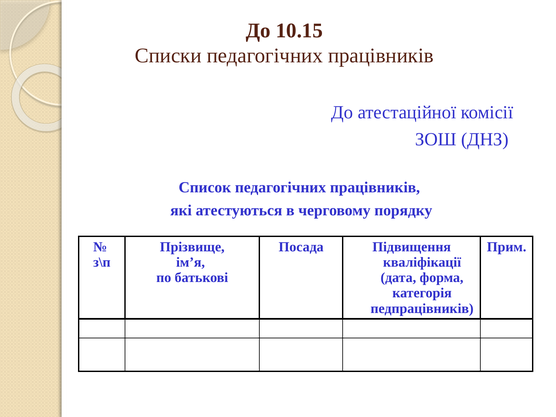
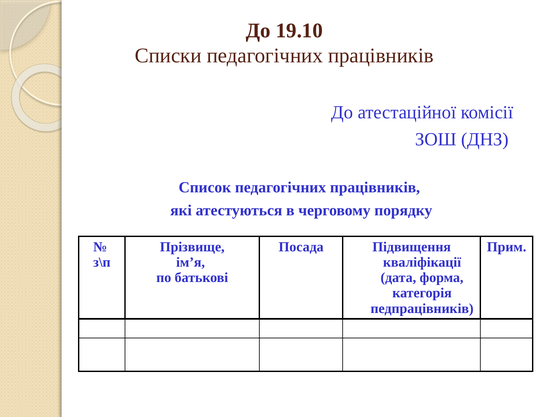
10.15: 10.15 -> 19.10
